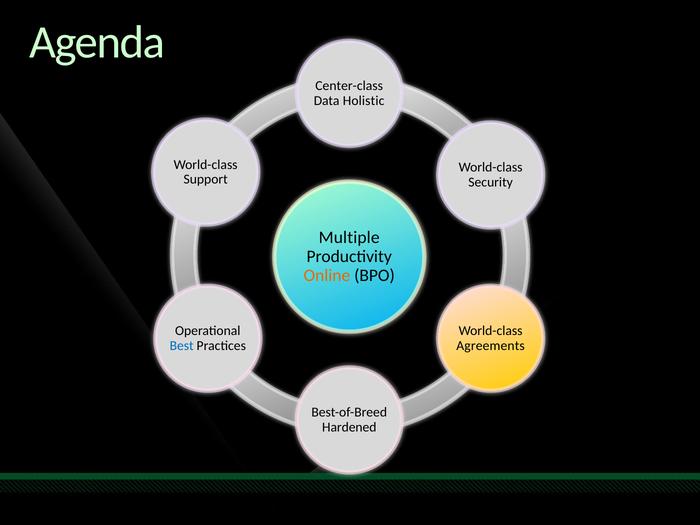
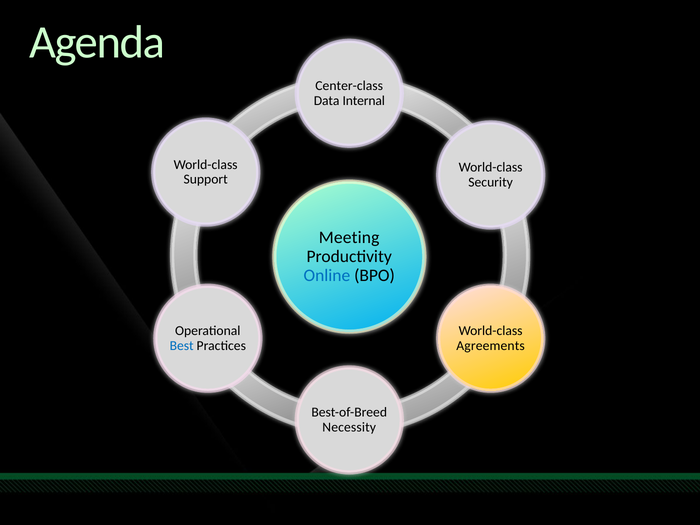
Holistic: Holistic -> Internal
Multiple: Multiple -> Meeting
Online colour: orange -> blue
Hardened: Hardened -> Necessity
